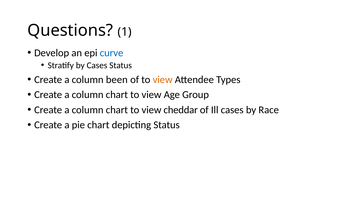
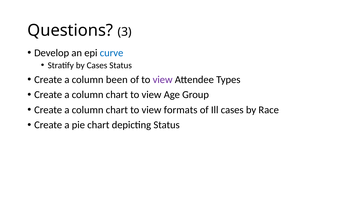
1: 1 -> 3
view at (163, 79) colour: orange -> purple
cheddar: cheddar -> formats
